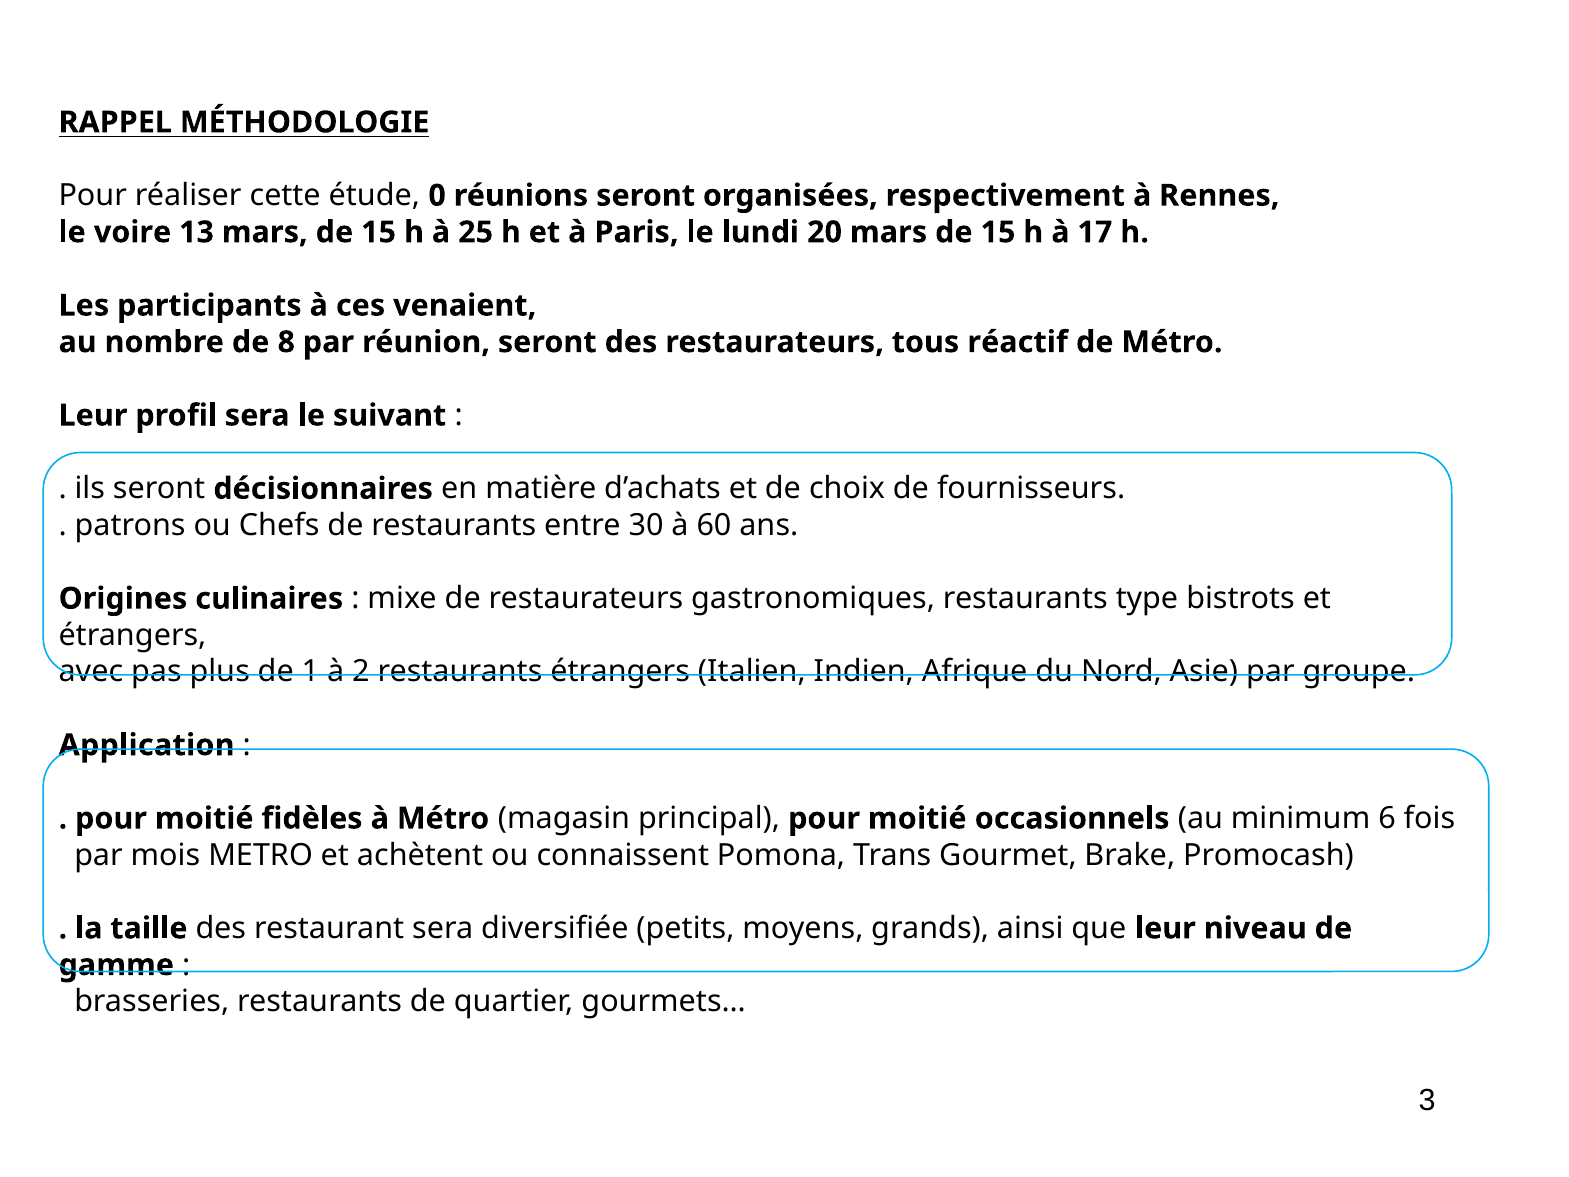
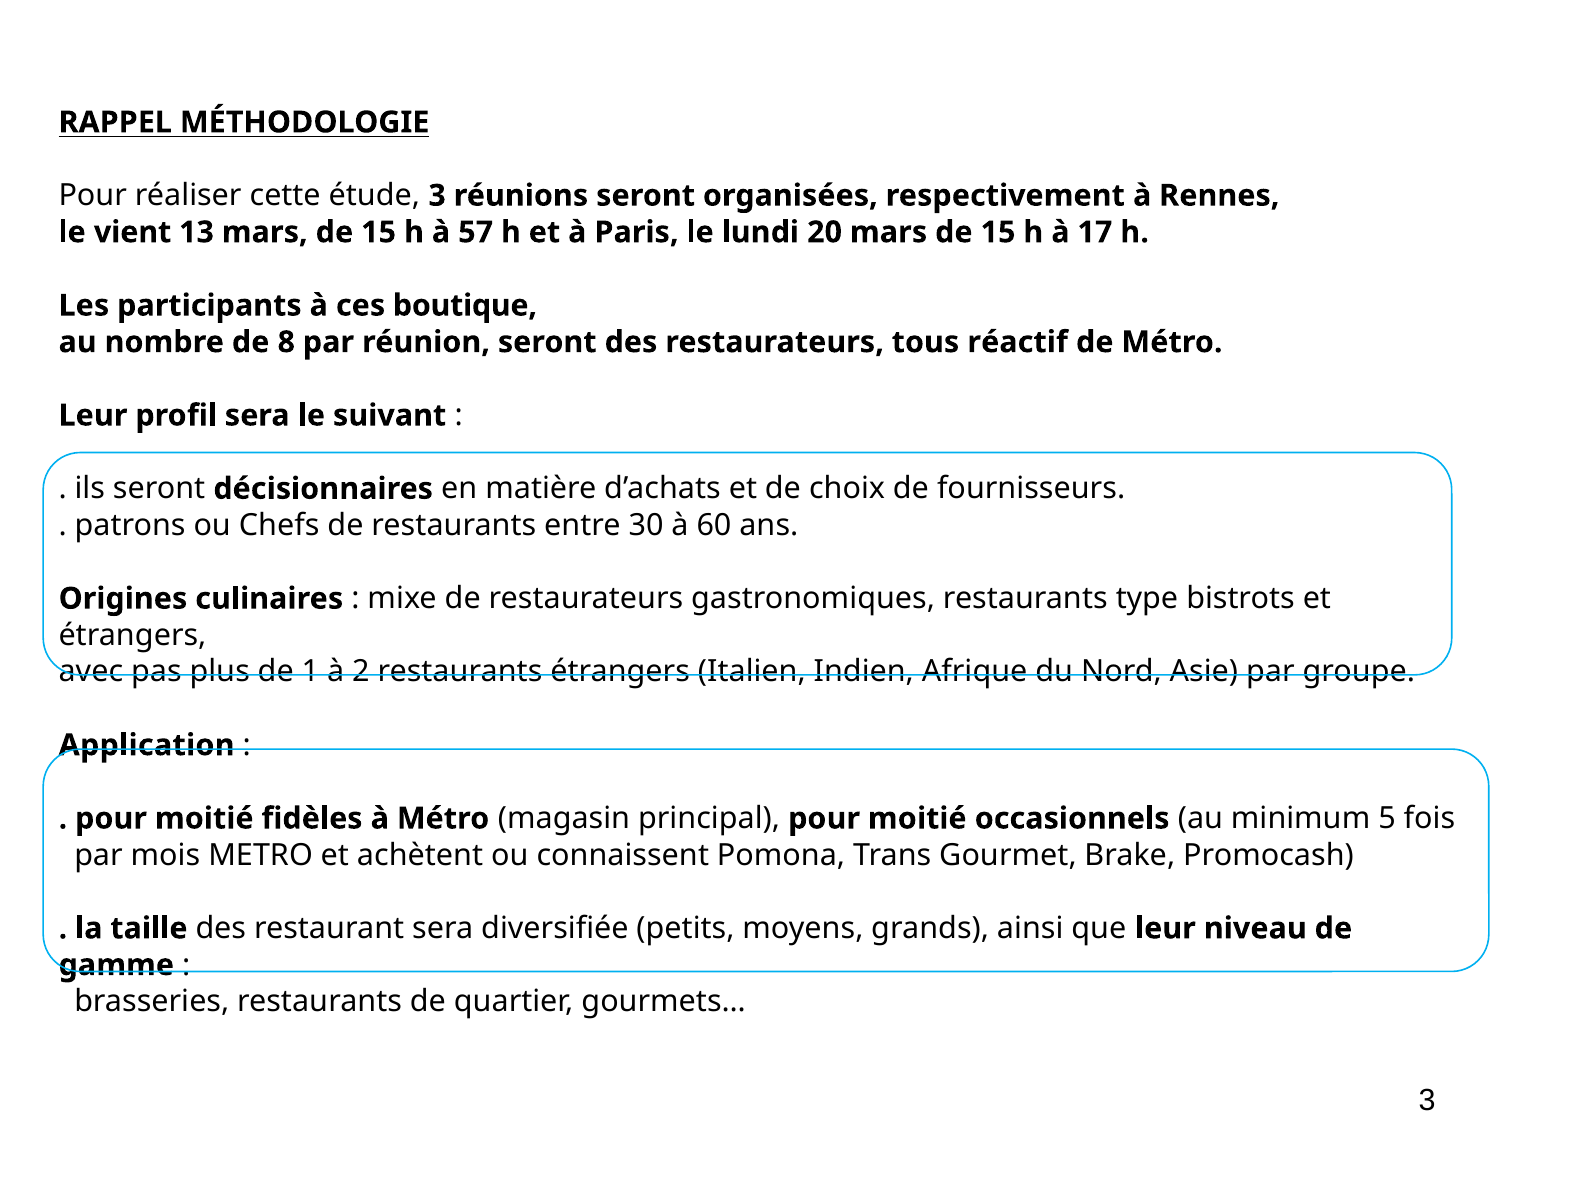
étude 0: 0 -> 3
voire: voire -> vient
25: 25 -> 57
venaient: venaient -> boutique
6: 6 -> 5
